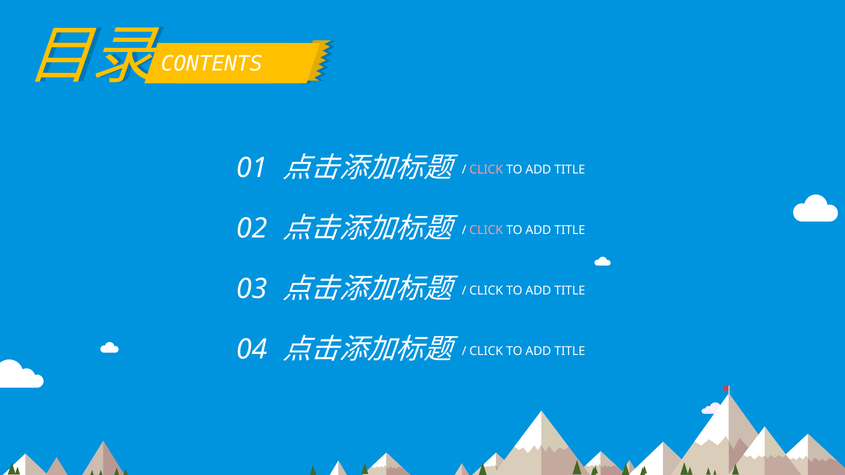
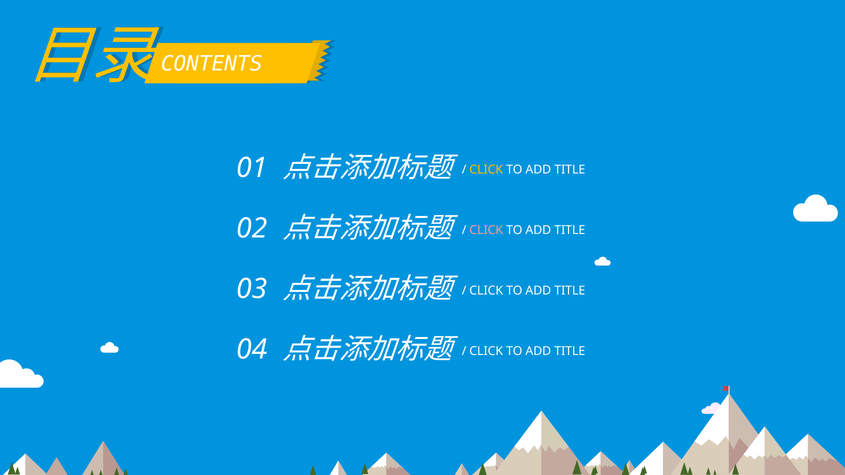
CLICK at (486, 170) colour: pink -> yellow
